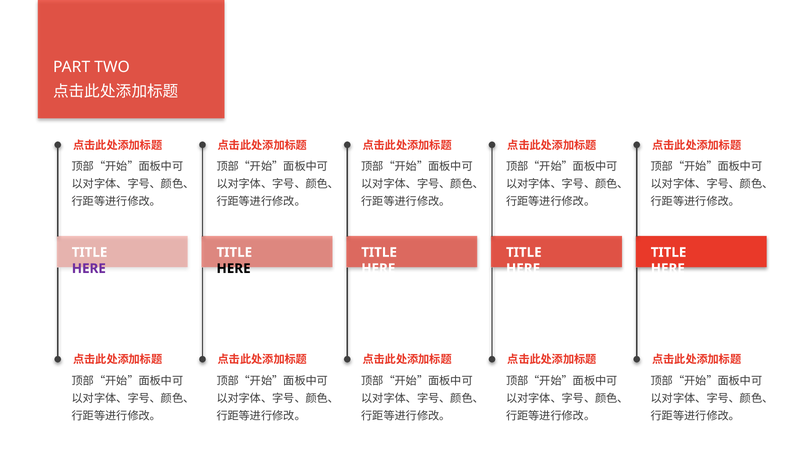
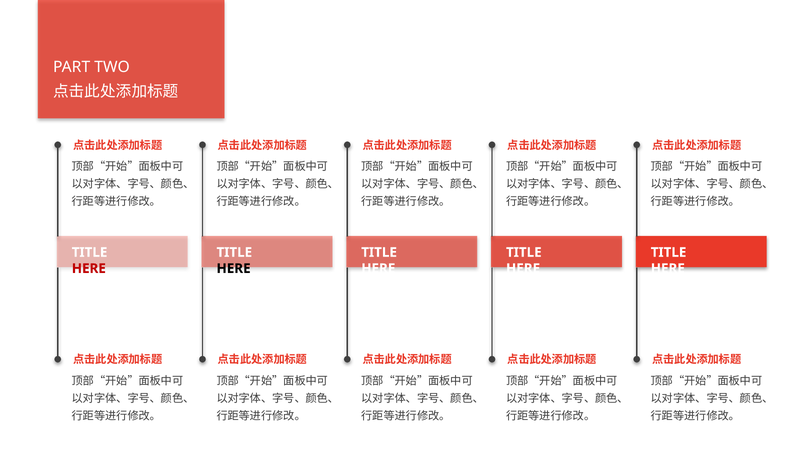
HERE at (89, 268) colour: purple -> red
